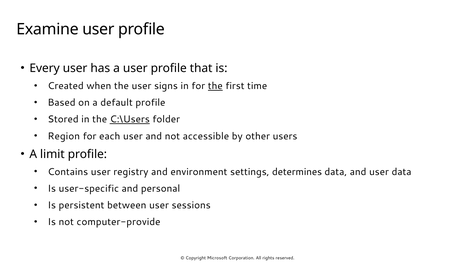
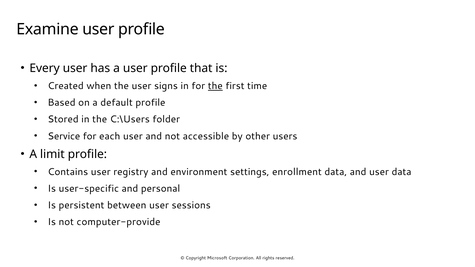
C:\Users underline: present -> none
Region: Region -> Service
determines: determines -> enrollment
